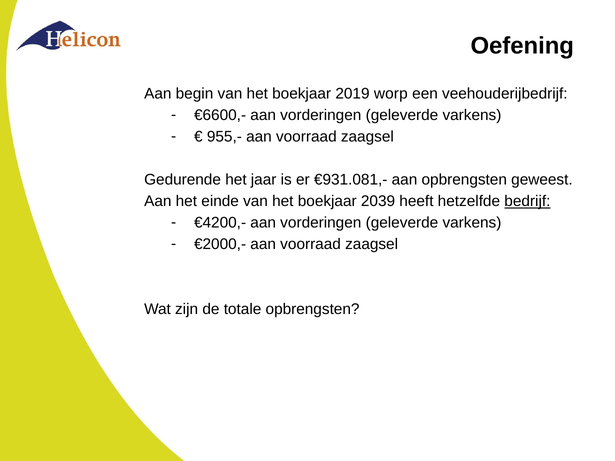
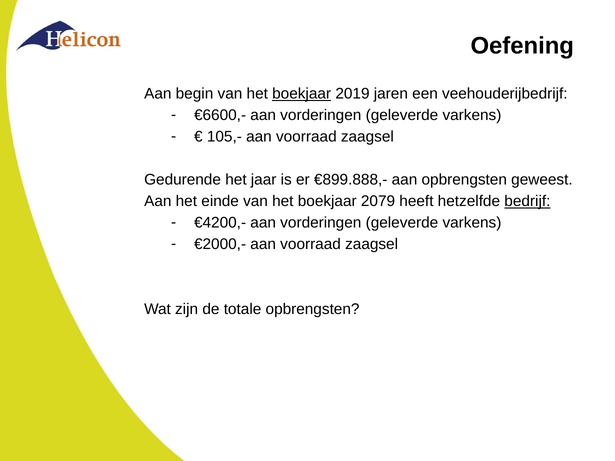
boekjaar at (302, 94) underline: none -> present
worp: worp -> jaren
955,-: 955,- -> 105,-
€931.081,-: €931.081,- -> €899.888,-
2039: 2039 -> 2079
